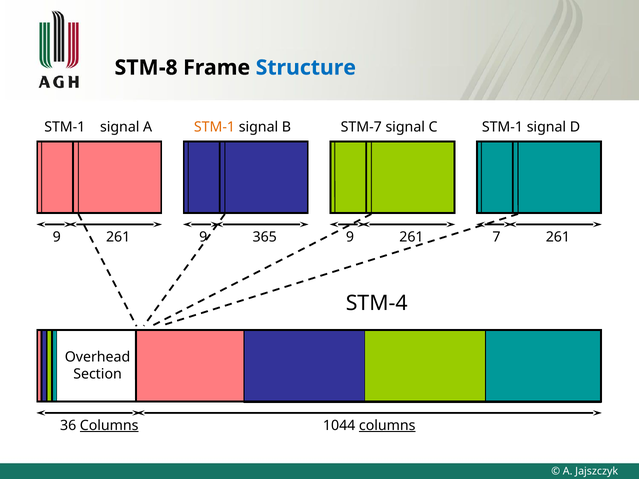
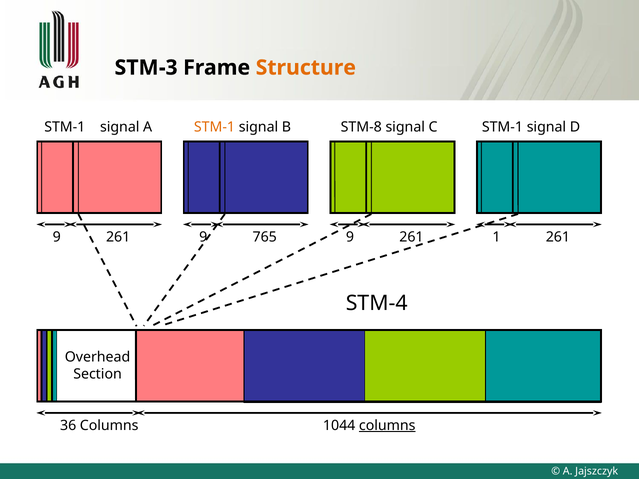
STM-8: STM-8 -> STM-3
Structure colour: blue -> orange
STM-7: STM-7 -> STM-8
365: 365 -> 765
7: 7 -> 1
Columns at (109, 426) underline: present -> none
